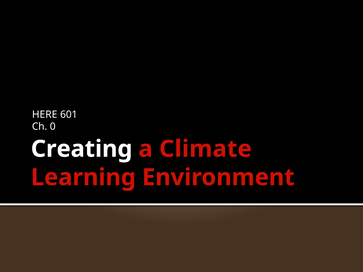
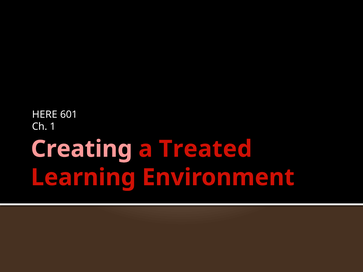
0: 0 -> 1
Creating colour: white -> pink
Climate: Climate -> Treated
